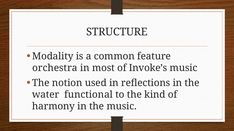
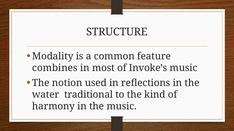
orchestra: orchestra -> combines
functional: functional -> traditional
